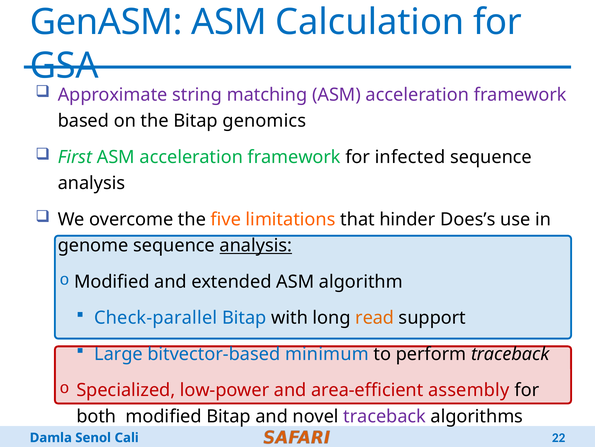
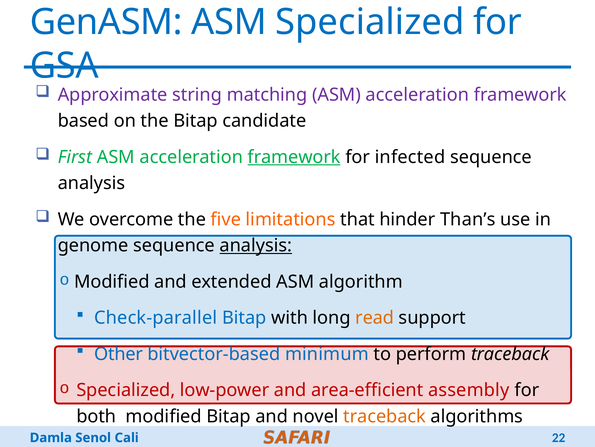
ASM Calculation: Calculation -> Specialized
genomics: genomics -> candidate
framework at (294, 157) underline: none -> present
Does’s: Does’s -> Than’s
Large: Large -> Other
traceback at (385, 416) colour: purple -> orange
